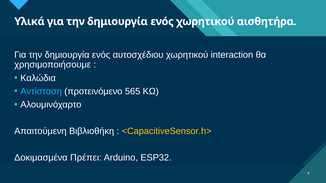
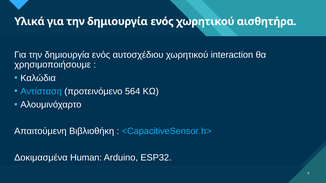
565: 565 -> 564
<CapacitiveSensor.h> colour: yellow -> light blue
Πρέπει: Πρέπει -> Human
